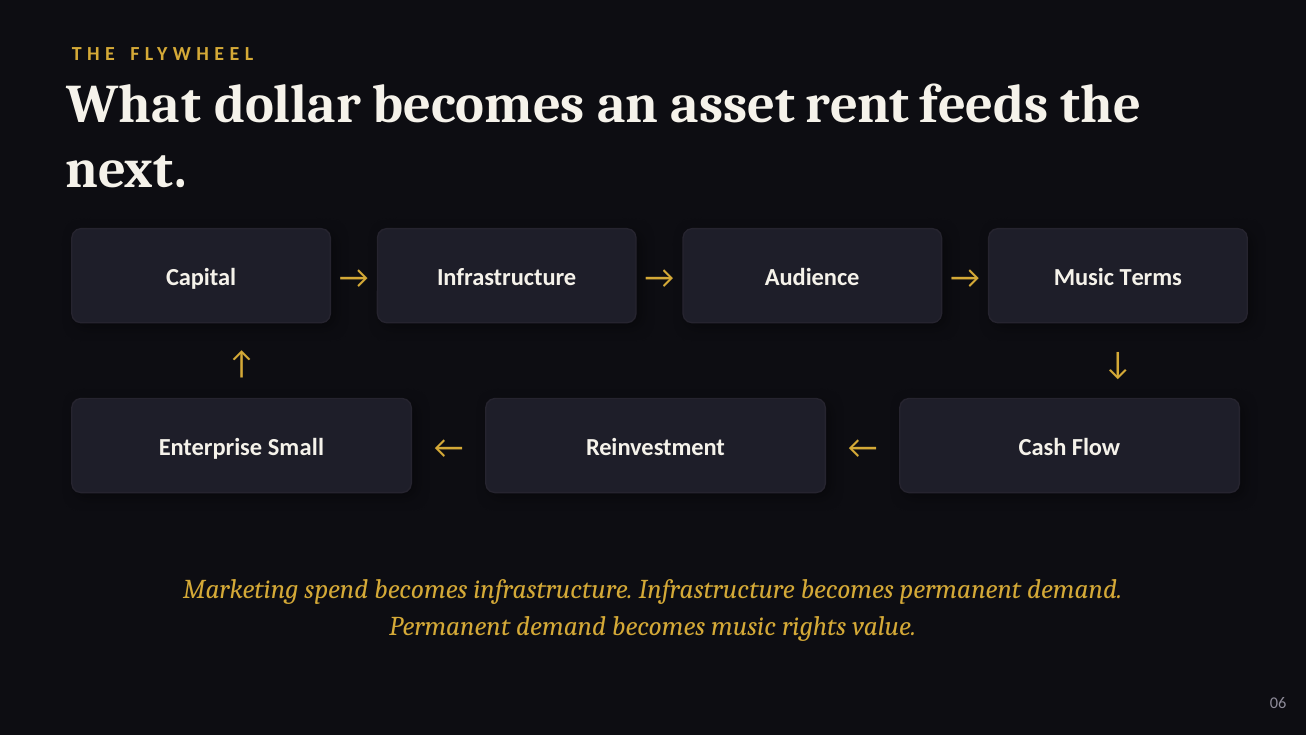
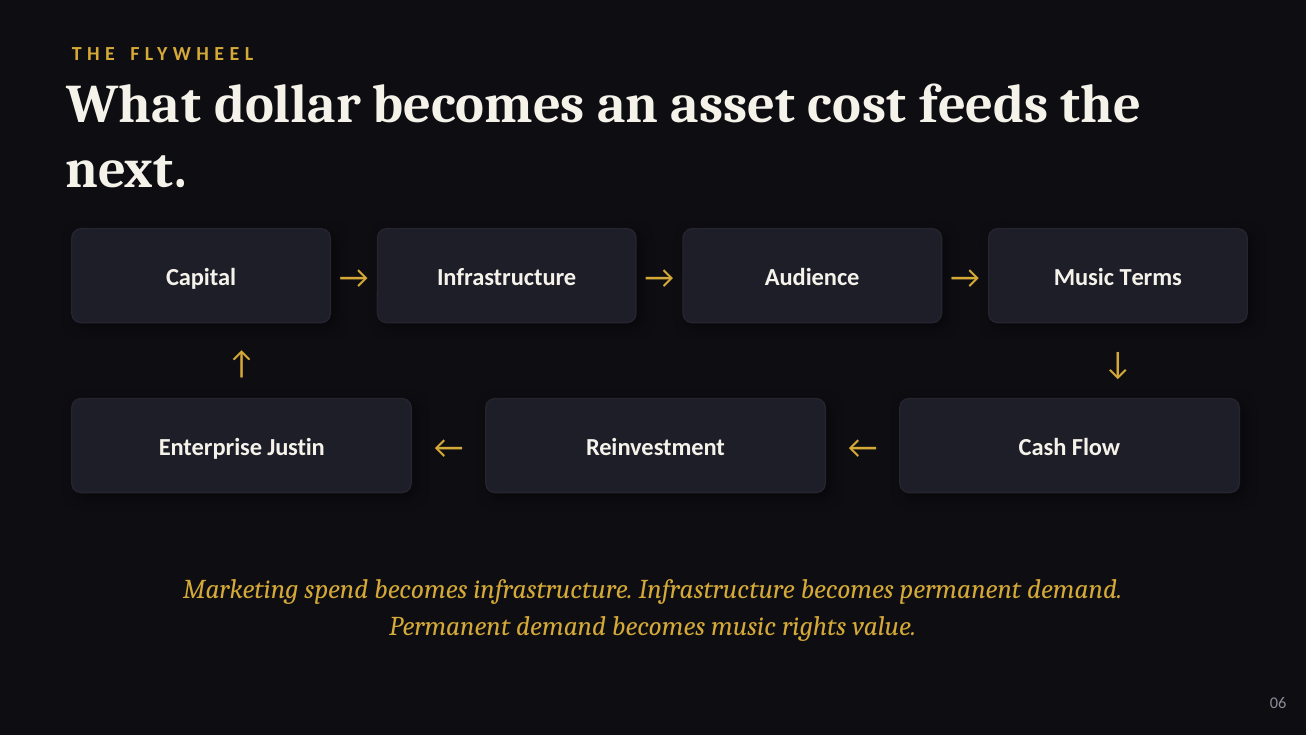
rent: rent -> cost
Small: Small -> Justin
